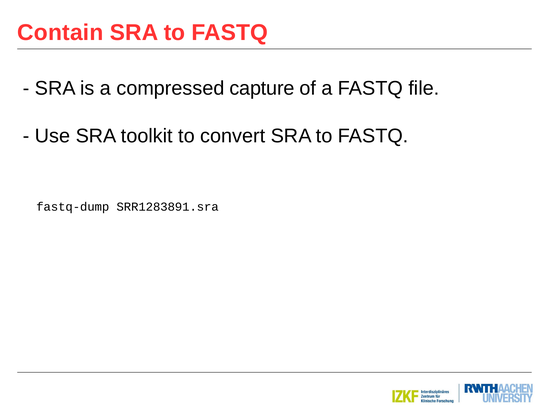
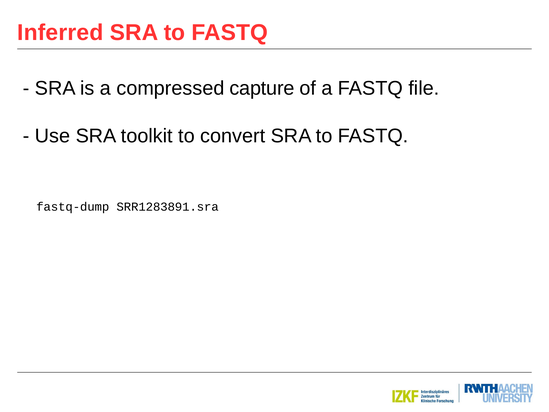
Contain: Contain -> Inferred
